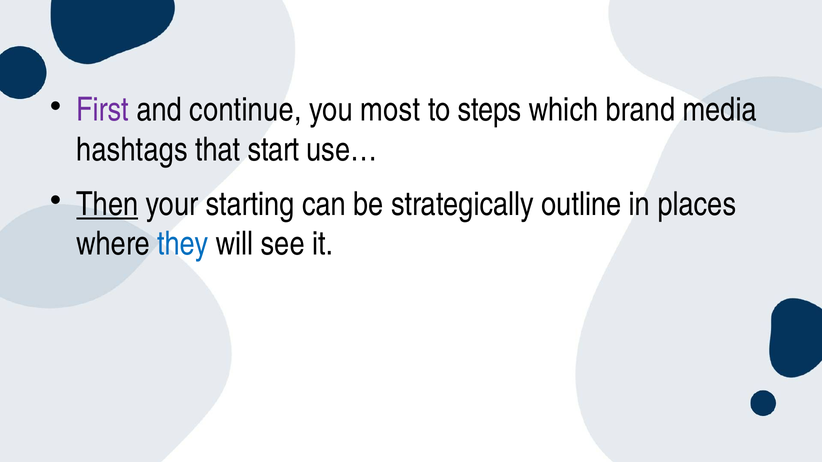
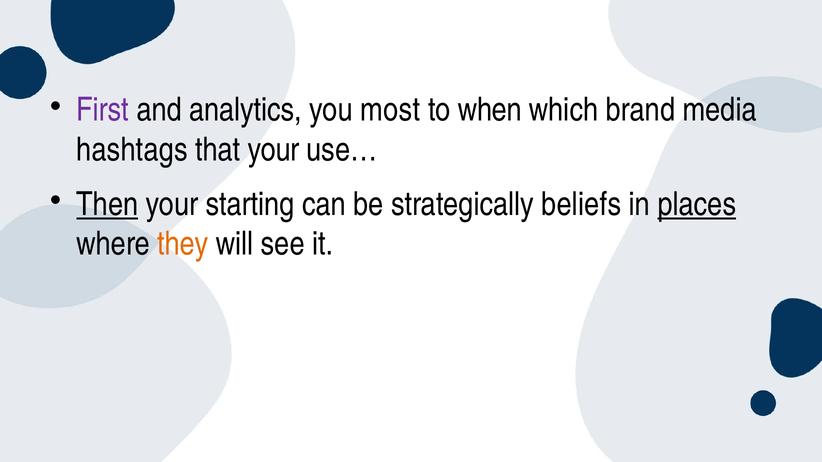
continue: continue -> analytics
steps: steps -> when
that start: start -> your
outline: outline -> beliefs
places underline: none -> present
they colour: blue -> orange
